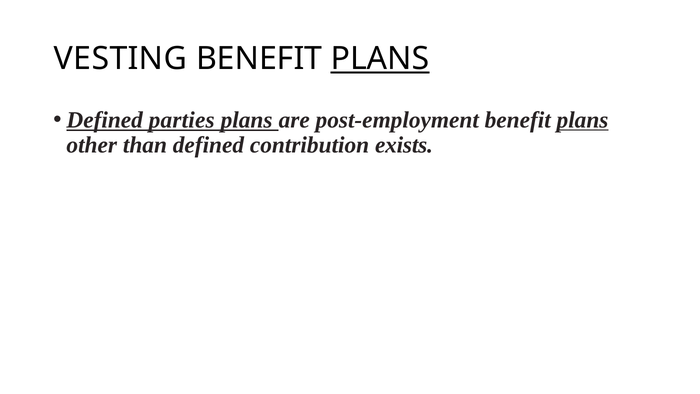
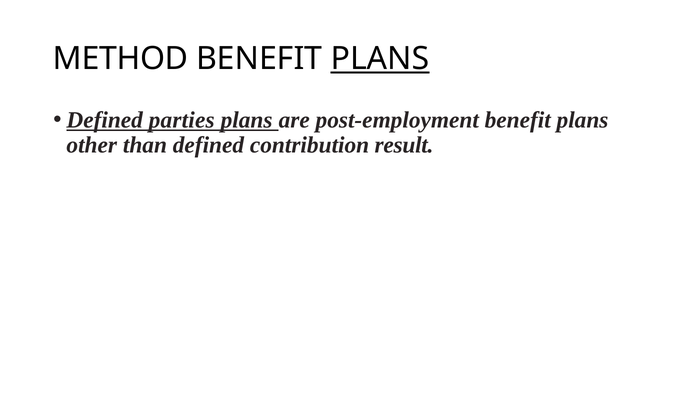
VESTING: VESTING -> METHOD
plans at (583, 120) underline: present -> none
exists: exists -> result
